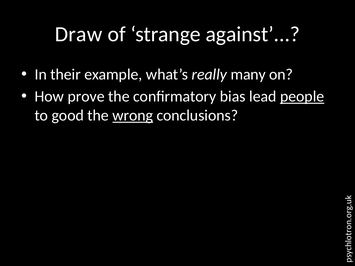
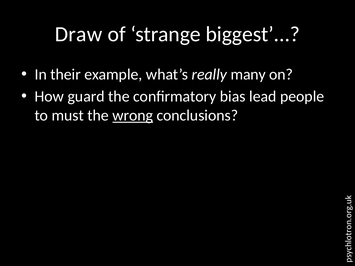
against: against -> biggest
prove: prove -> guard
people underline: present -> none
good: good -> must
